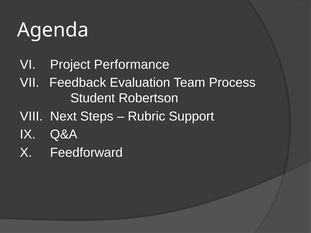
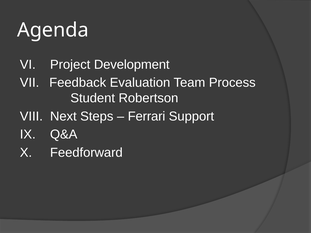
Performance: Performance -> Development
Rubric: Rubric -> Ferrari
